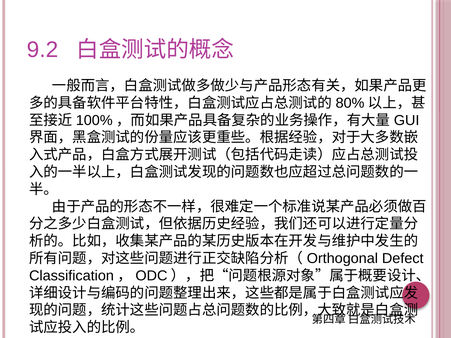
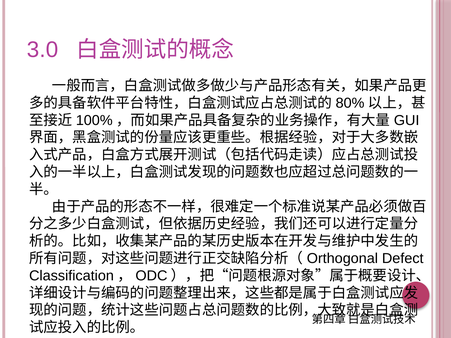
9.2: 9.2 -> 3.0
